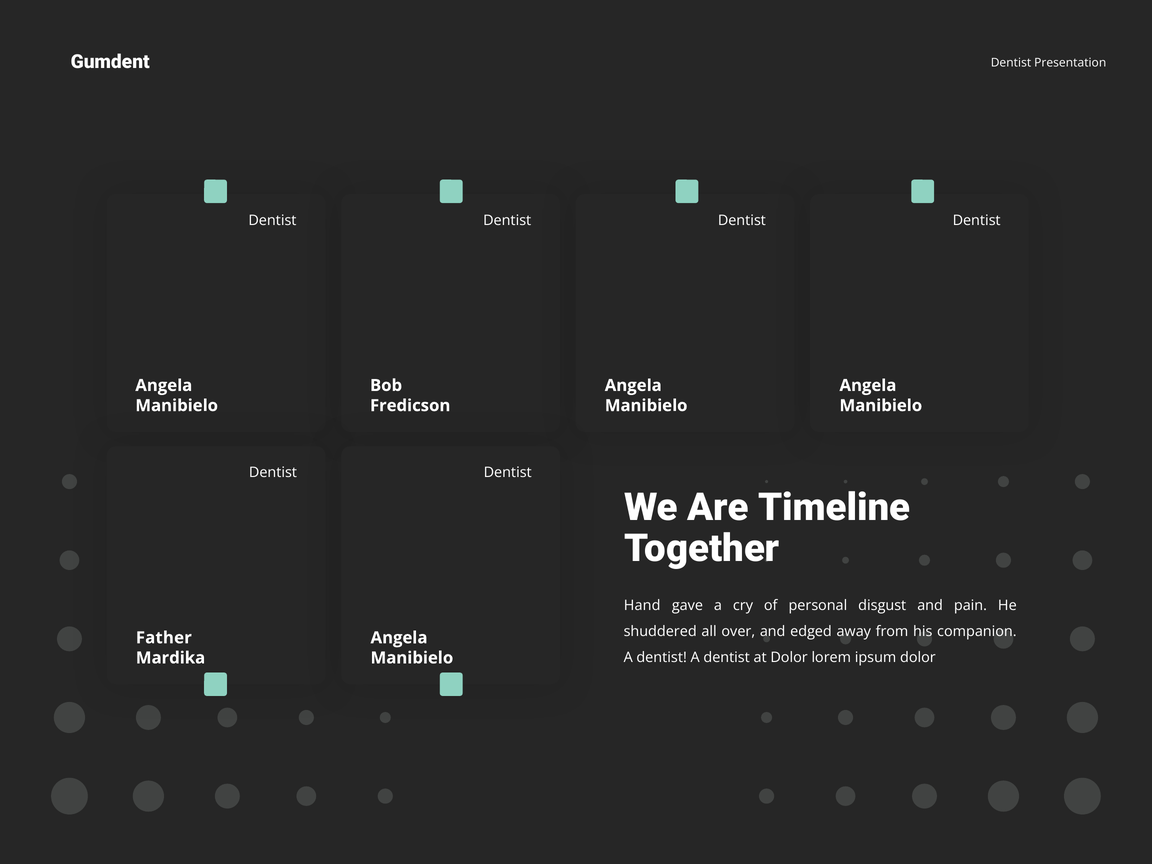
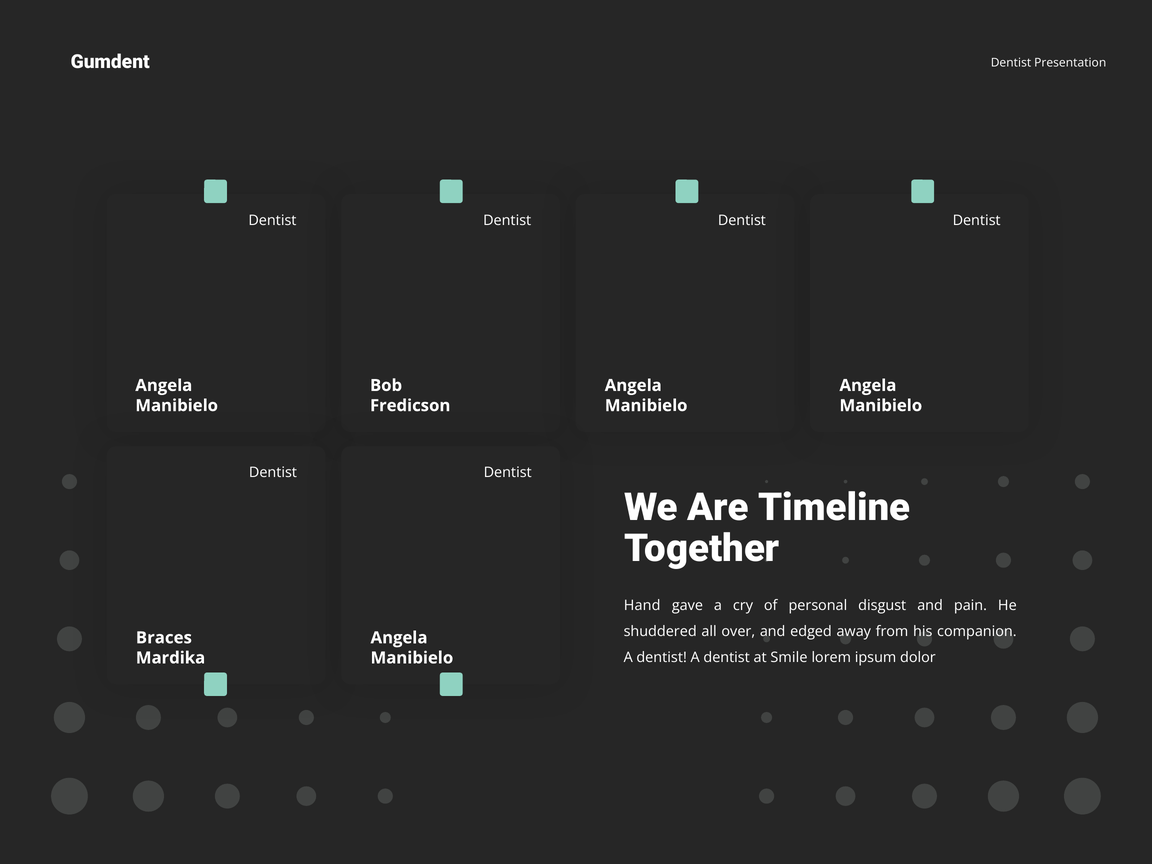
Father: Father -> Braces
at Dolor: Dolor -> Smile
